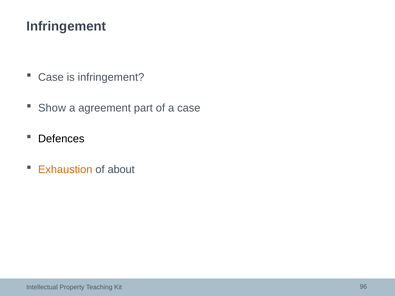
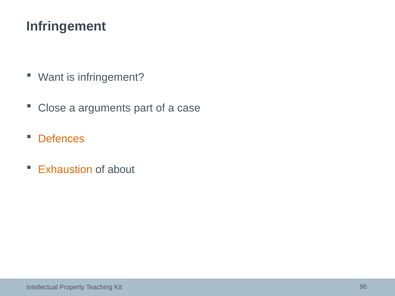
Case at (51, 77): Case -> Want
Show: Show -> Close
agreement: agreement -> arguments
Defences colour: black -> orange
